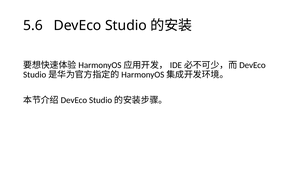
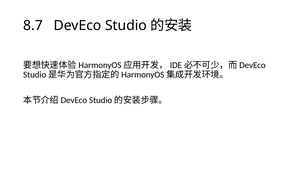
5.6: 5.6 -> 8.7
